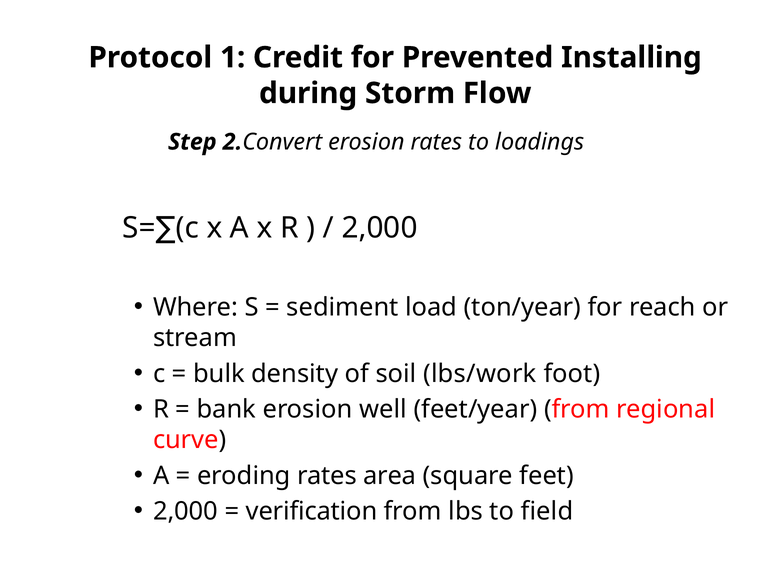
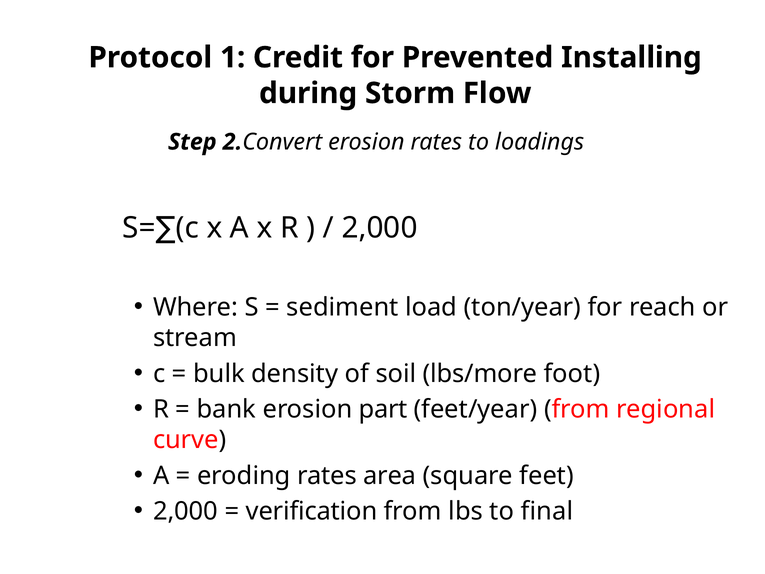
lbs/work: lbs/work -> lbs/more
well: well -> part
field: field -> final
